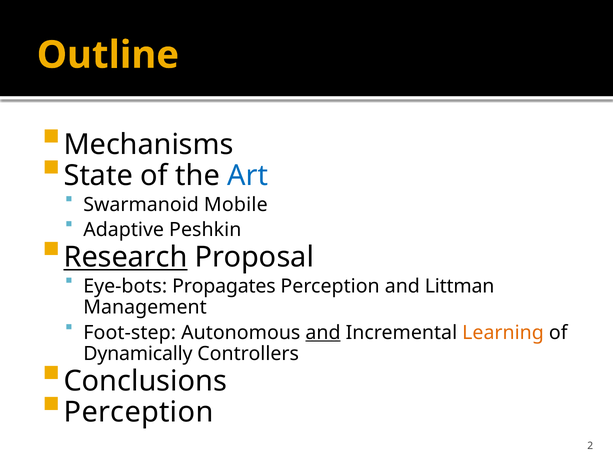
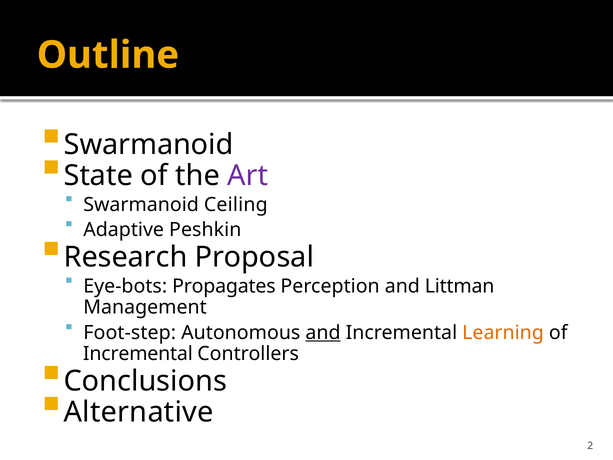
Mechanisms at (149, 145): Mechanisms -> Swarmanoid
Art colour: blue -> purple
Mobile: Mobile -> Ceiling
Research underline: present -> none
Dynamically at (138, 354): Dynamically -> Incremental
Perception at (139, 412): Perception -> Alternative
